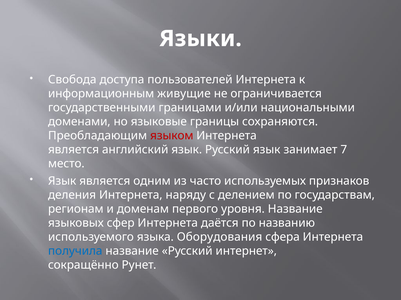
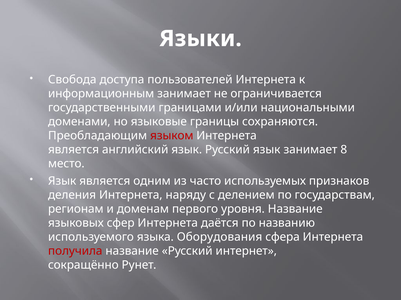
информационным живущие: живущие -> занимает
7: 7 -> 8
получила colour: blue -> red
